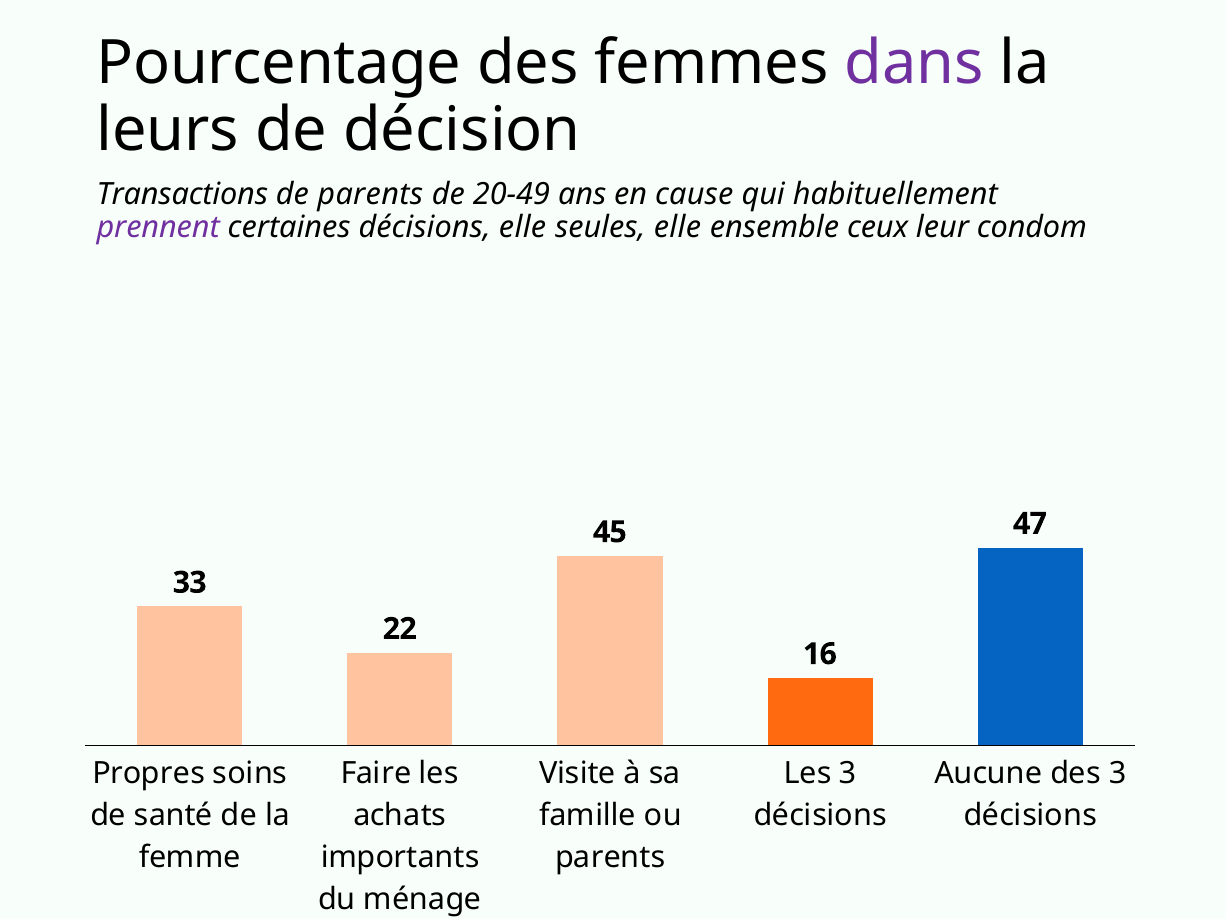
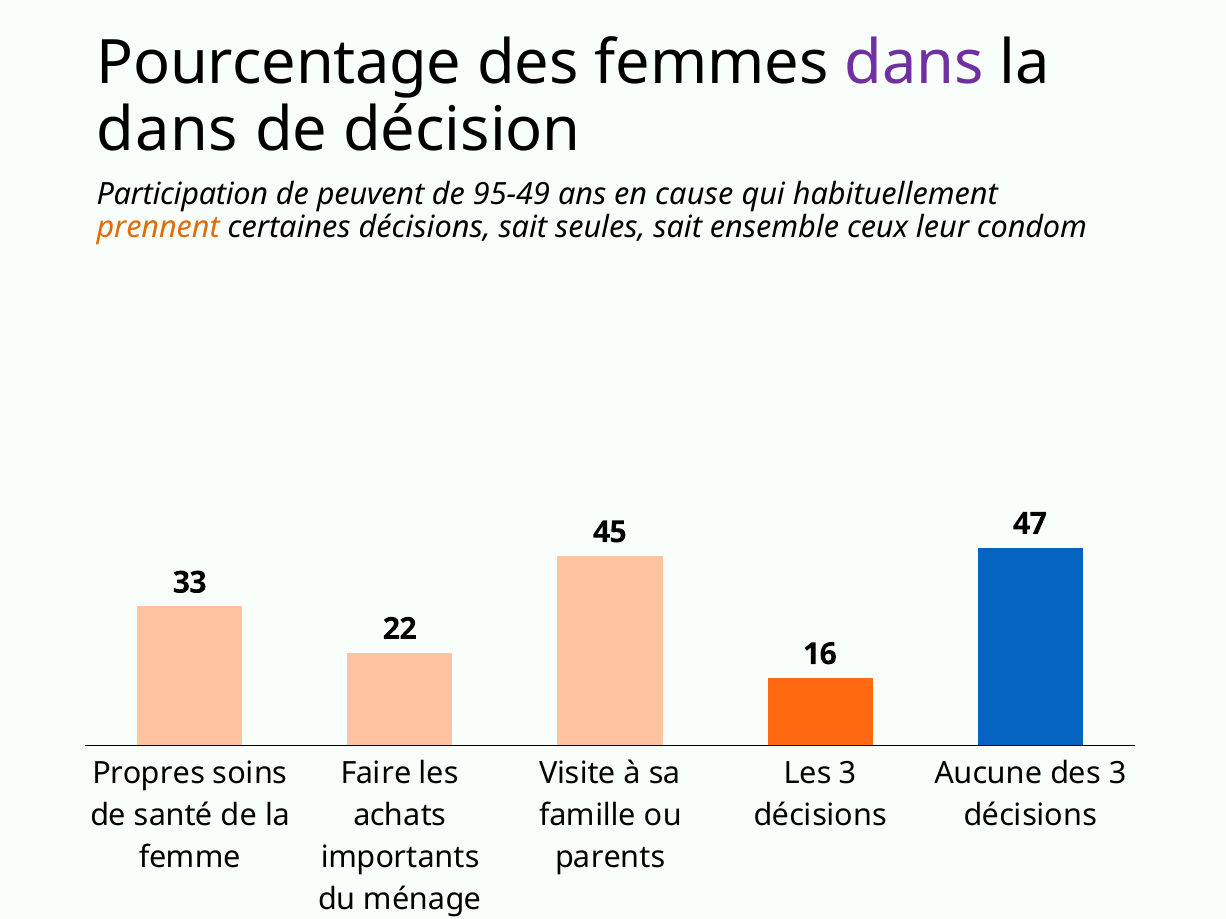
leurs at (168, 130): leurs -> dans
Transactions: Transactions -> Participation
de parents: parents -> peuvent
20-49: 20-49 -> 95-49
prennent colour: purple -> orange
décisions elle: elle -> sait
seules elle: elle -> sait
